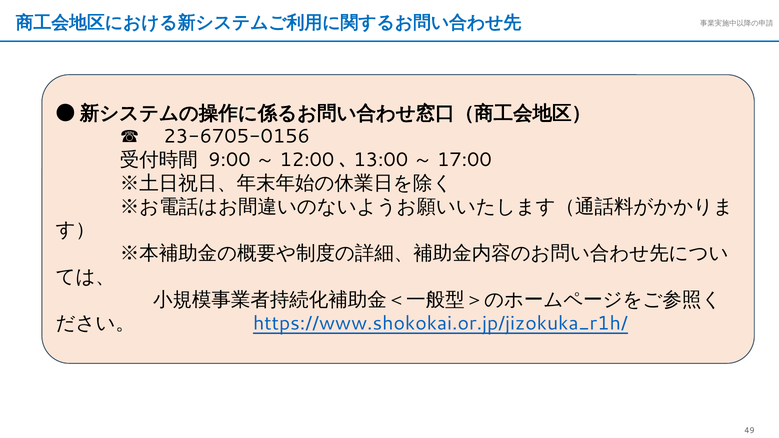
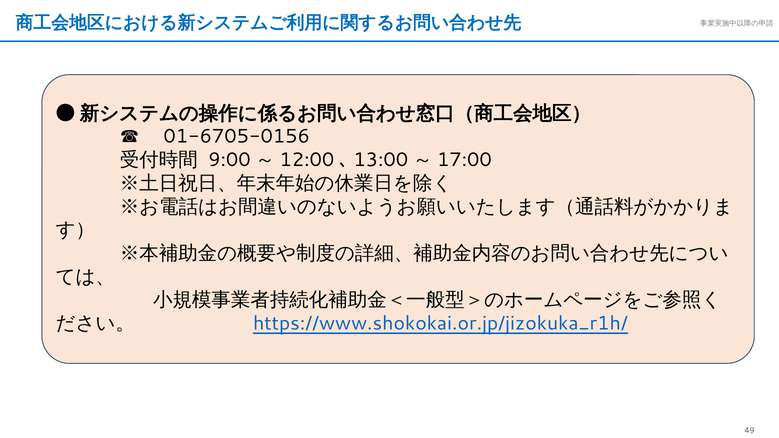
23-6705-0156: 23-6705-0156 -> 01-6705-0156
